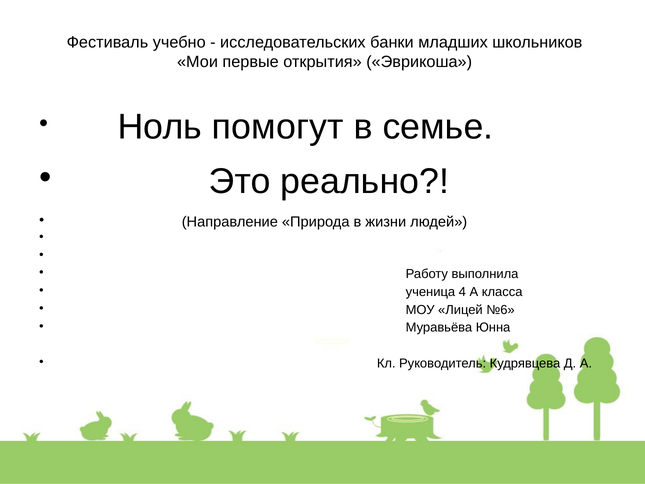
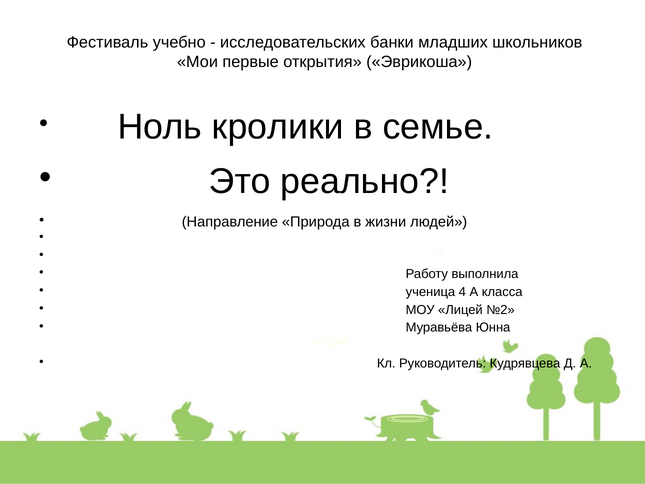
помогут: помогут -> кролики
№6: №6 -> №2
